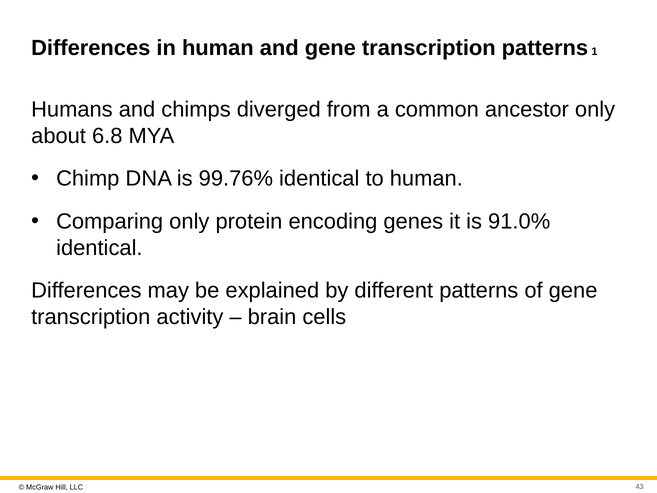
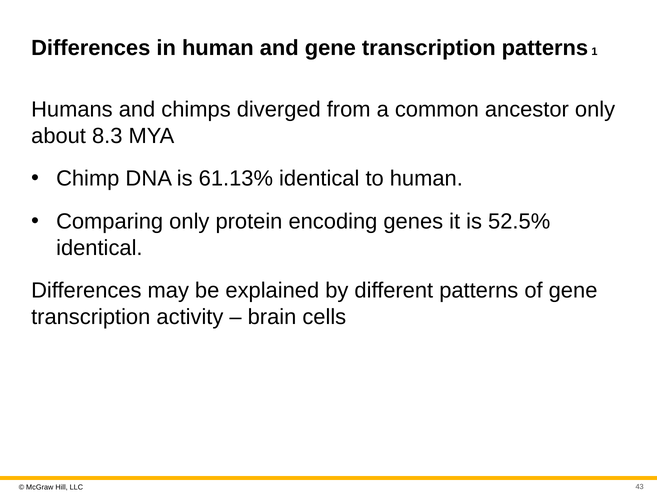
6.8: 6.8 -> 8.3
99.76%: 99.76% -> 61.13%
91.0%: 91.0% -> 52.5%
